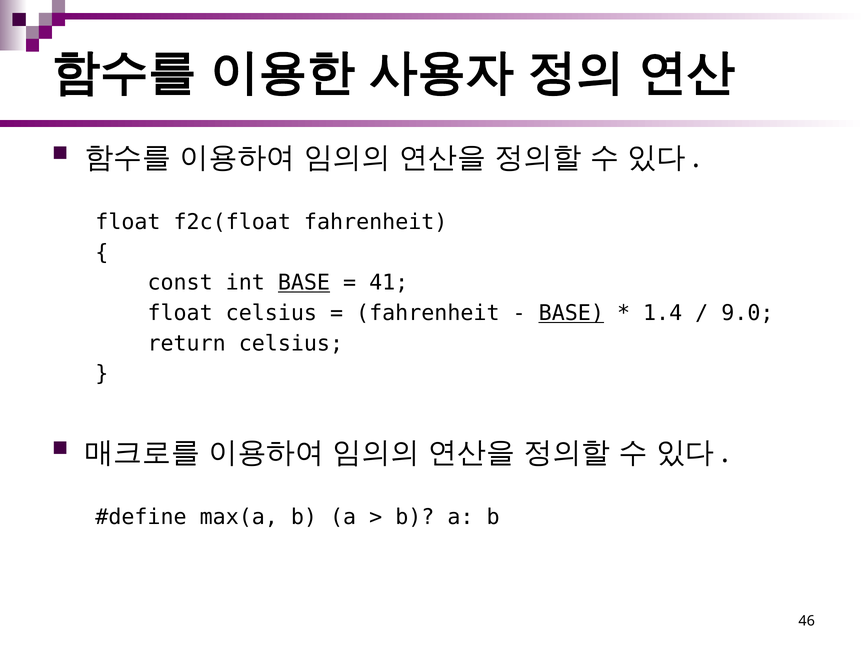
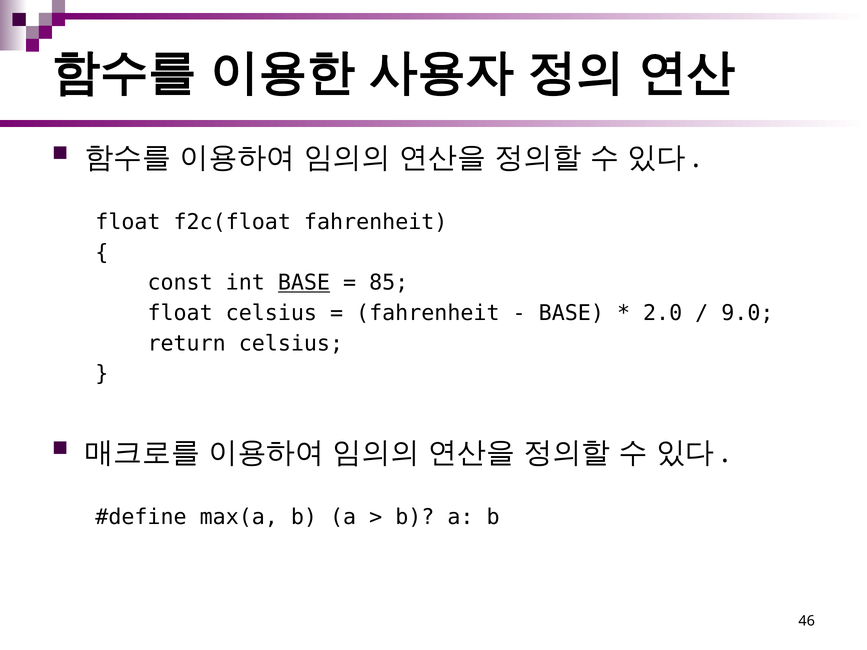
41: 41 -> 85
BASE at (571, 313) underline: present -> none
1.4: 1.4 -> 2.0
